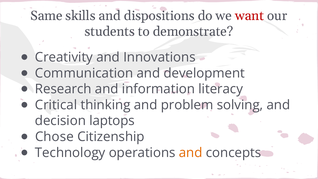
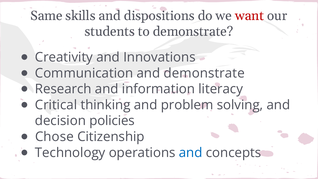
and development: development -> demonstrate
laptops: laptops -> policies
and at (191, 153) colour: orange -> blue
